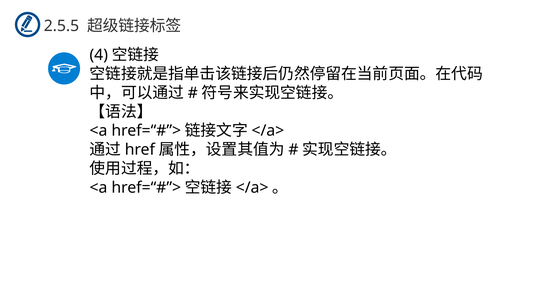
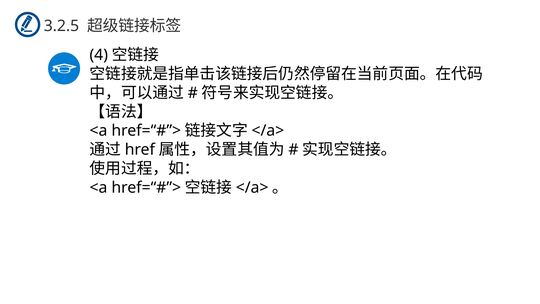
2.5.5: 2.5.5 -> 3.2.5
